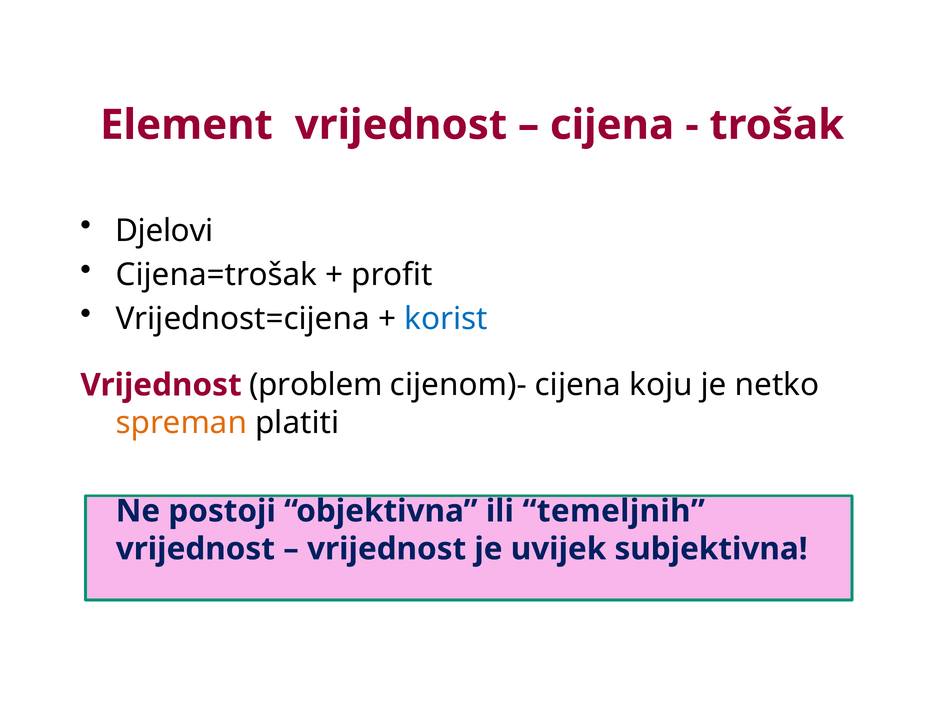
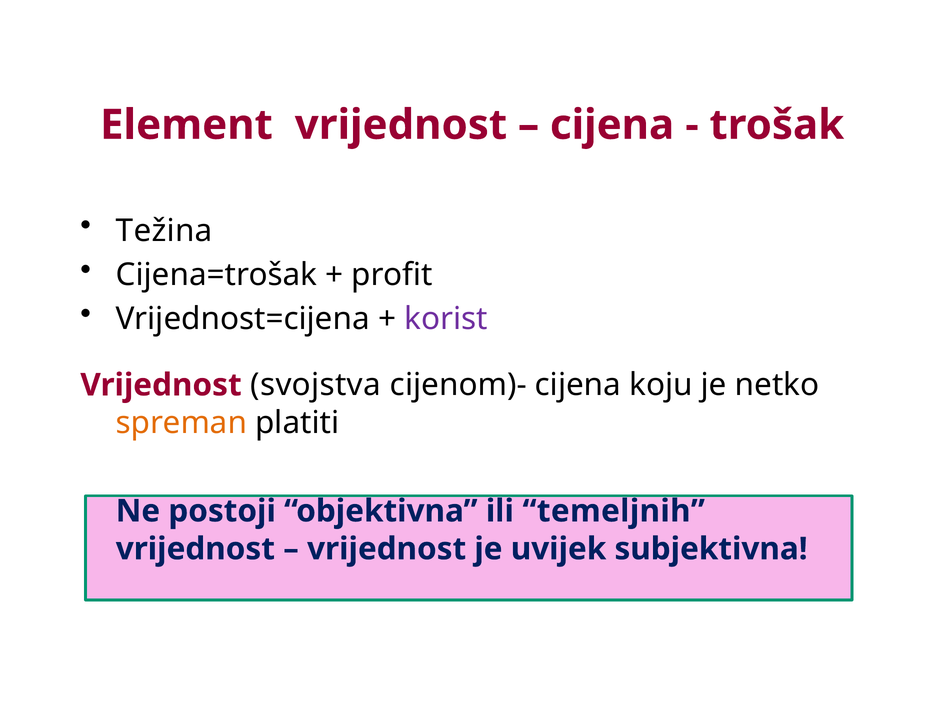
Djelovi: Djelovi -> Težina
korist colour: blue -> purple
problem: problem -> svojstva
